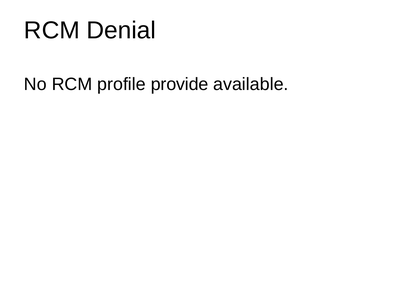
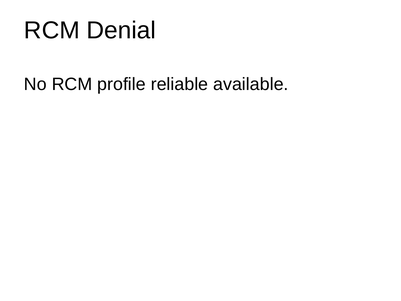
provide: provide -> reliable
